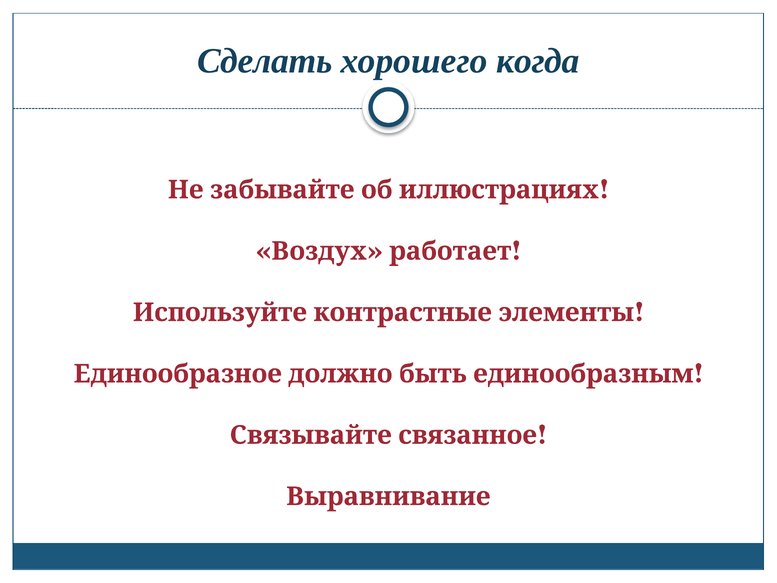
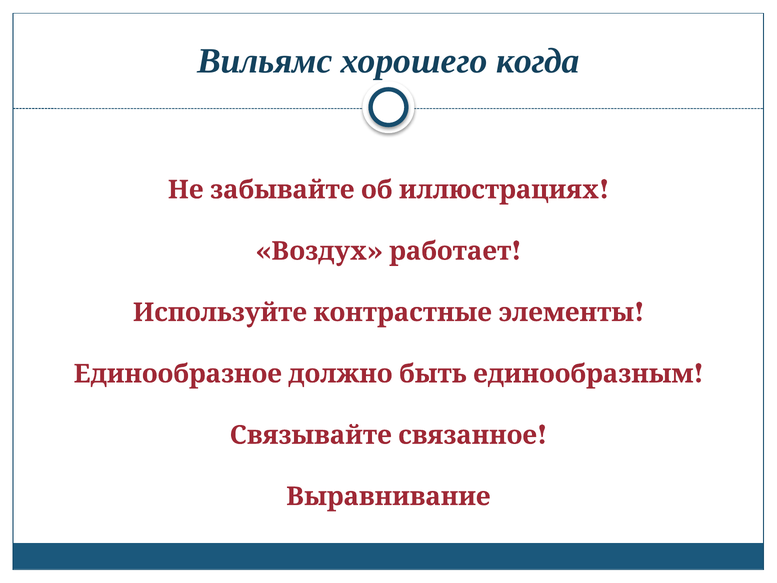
Сделать: Сделать -> Вильямс
